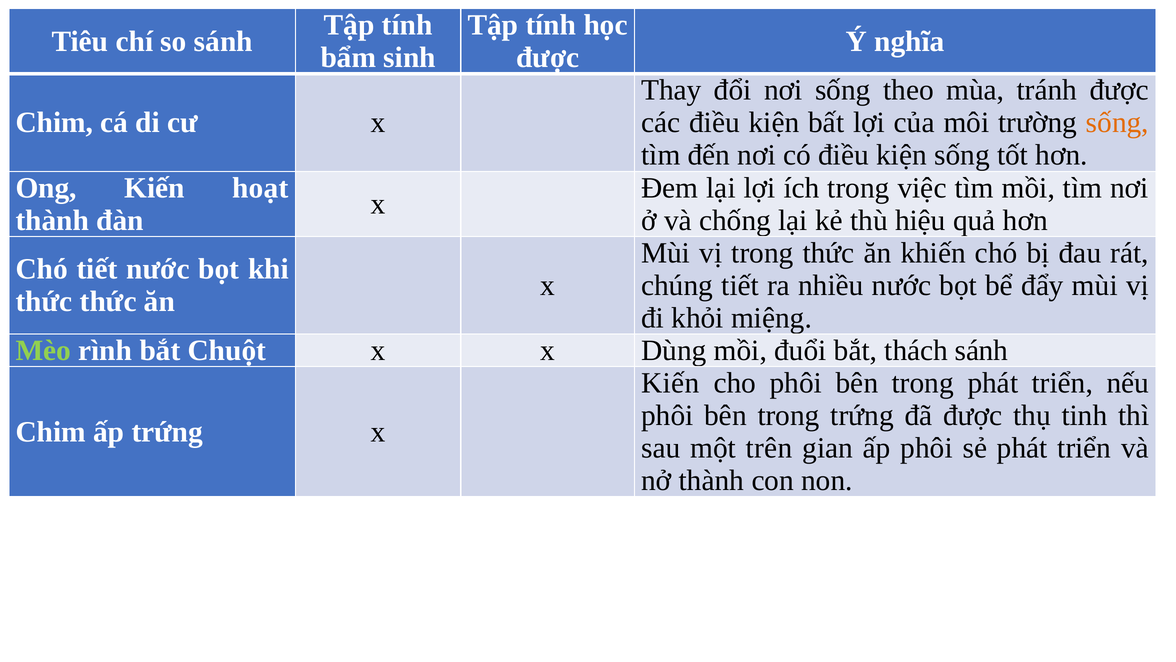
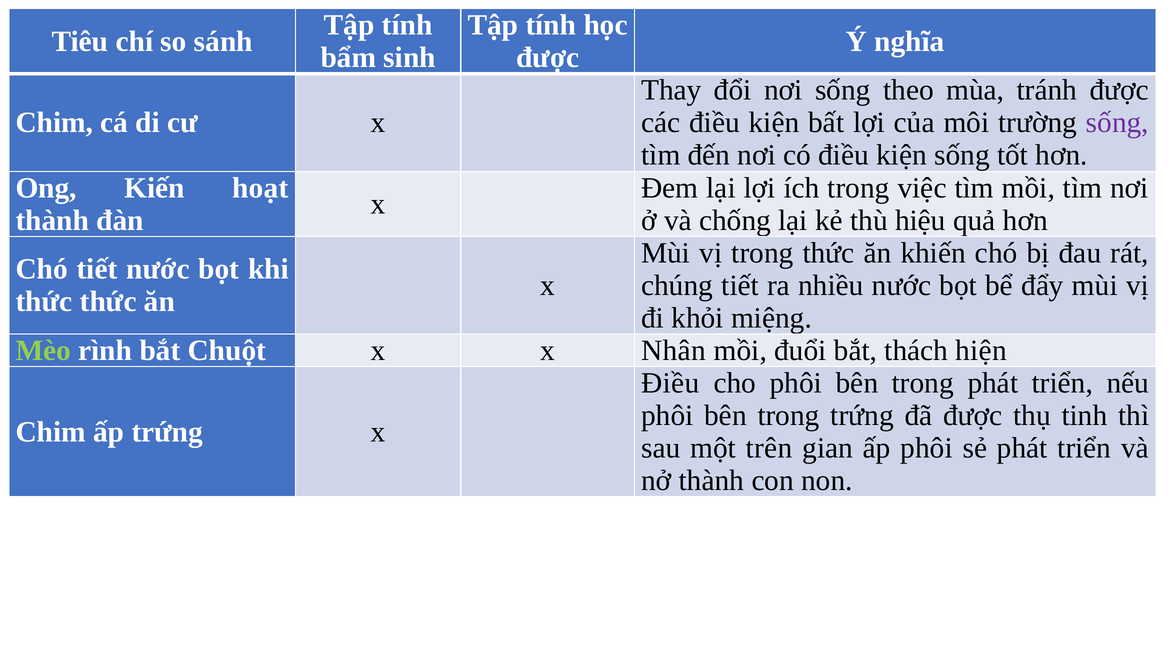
sống at (1117, 123) colour: orange -> purple
Dùng: Dùng -> Nhân
thách sánh: sánh -> hiện
Kiến at (670, 383): Kiến -> Điều
